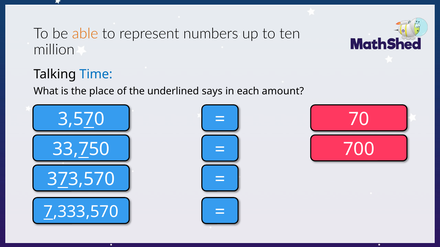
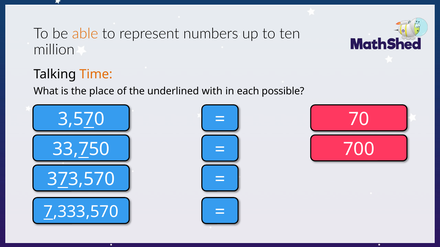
Time colour: blue -> orange
says: says -> with
amount: amount -> possible
